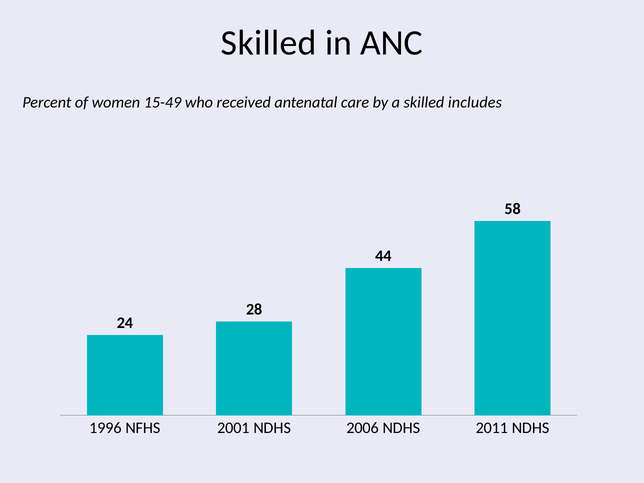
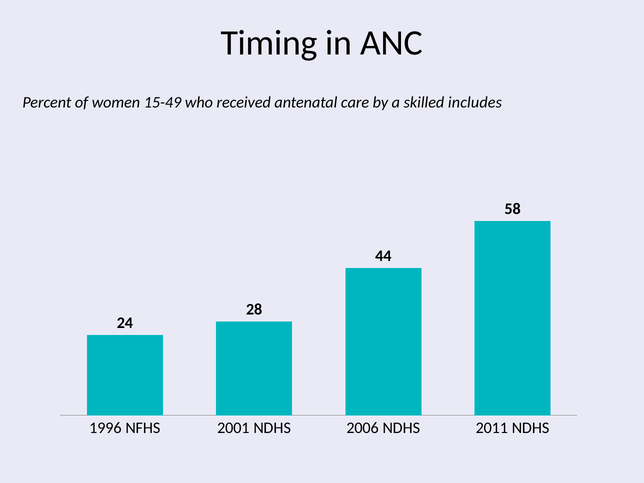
Skilled at (269, 43): Skilled -> Timing
